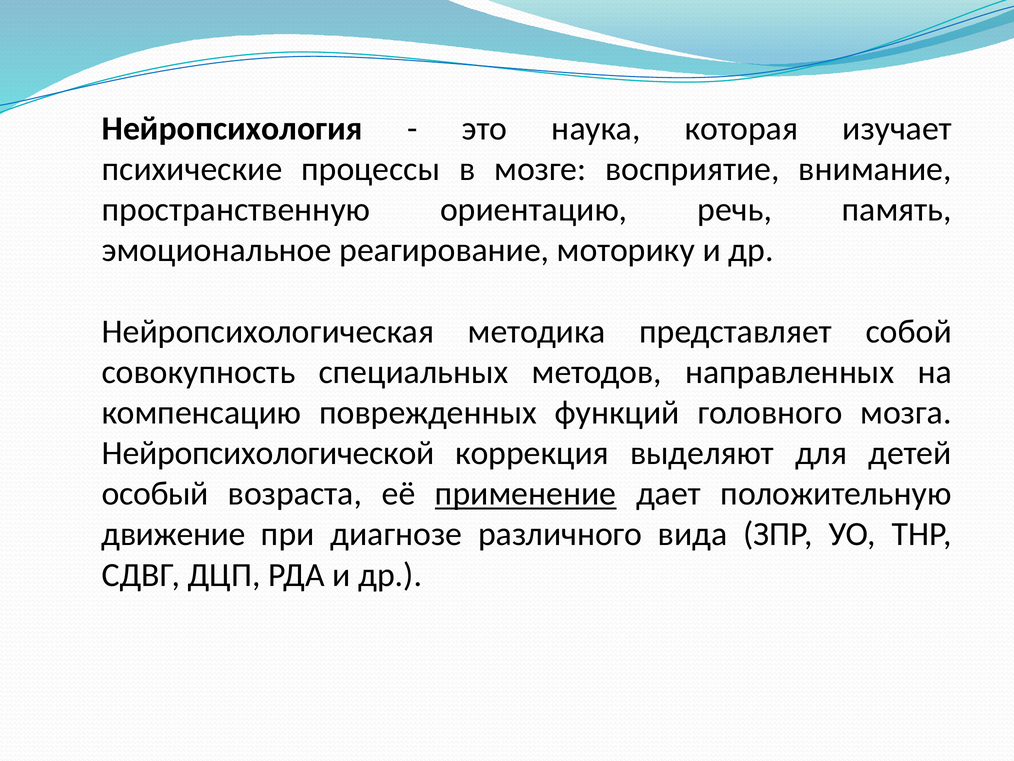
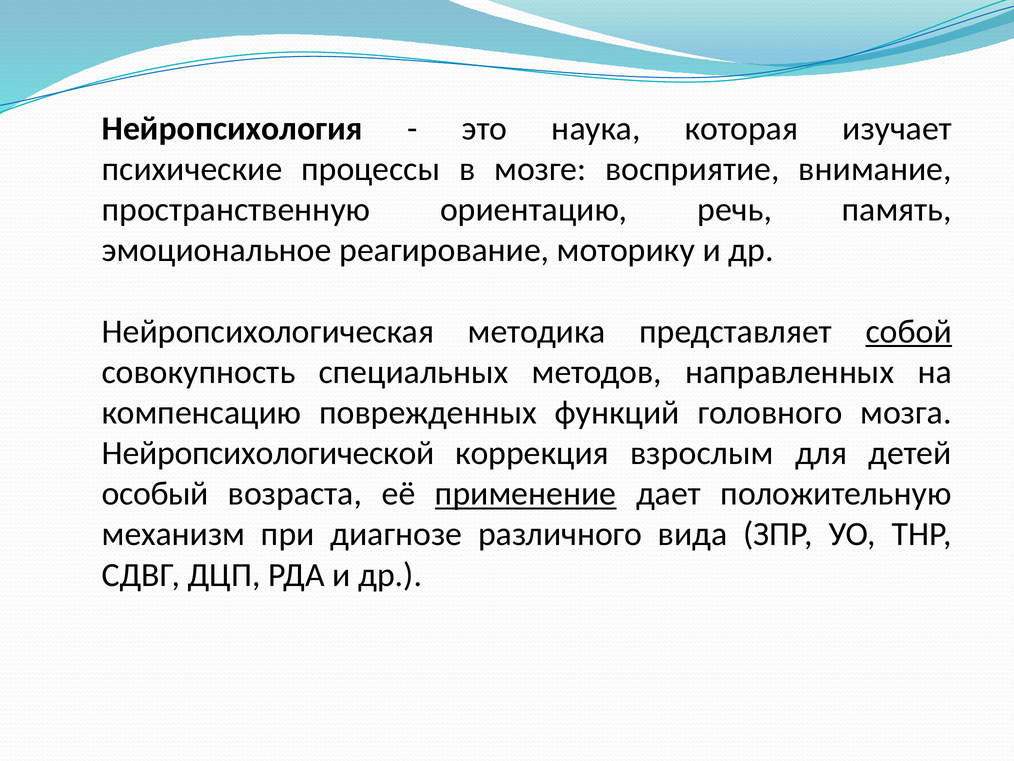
собой underline: none -> present
выделяют: выделяют -> взрослым
движение: движение -> механизм
